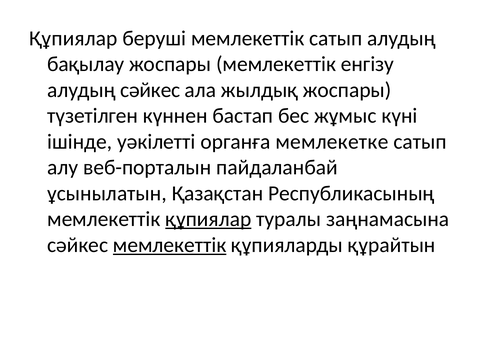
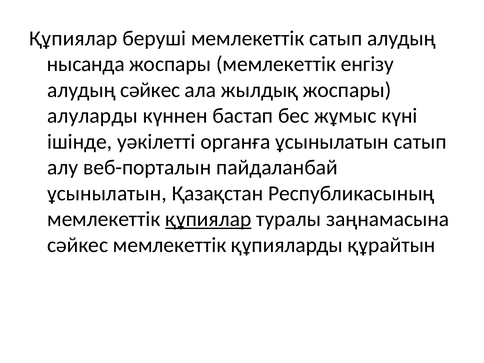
бақылау: бақылау -> нысанда
түзетілген: түзетілген -> алуларды
органға мемлекетке: мемлекетке -> ұсынылатын
мемлекеттік at (170, 245) underline: present -> none
